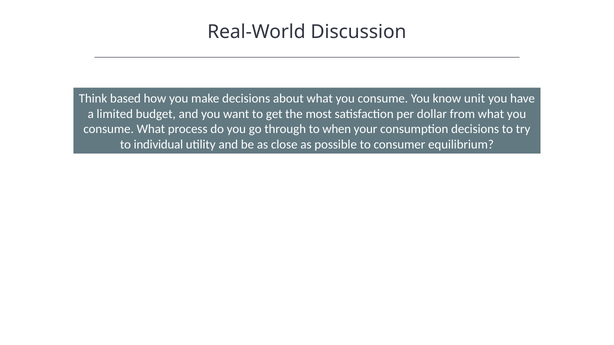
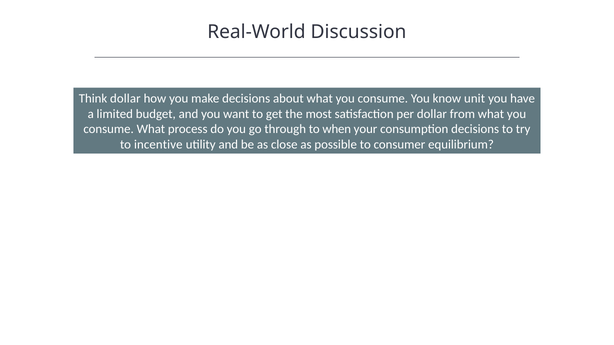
Think based: based -> dollar
individual: individual -> incentive
